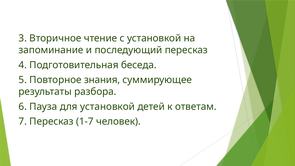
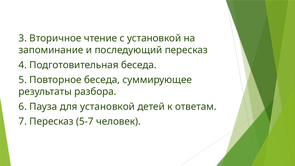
Повторное знания: знания -> беседа
1-7: 1-7 -> 5-7
